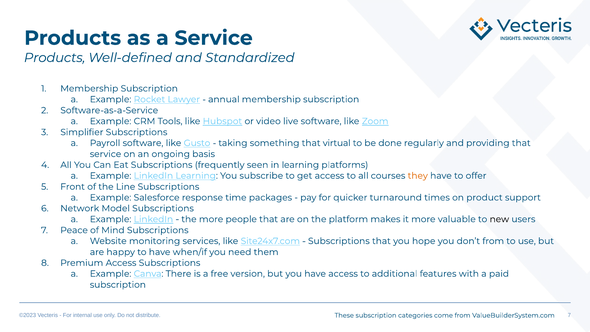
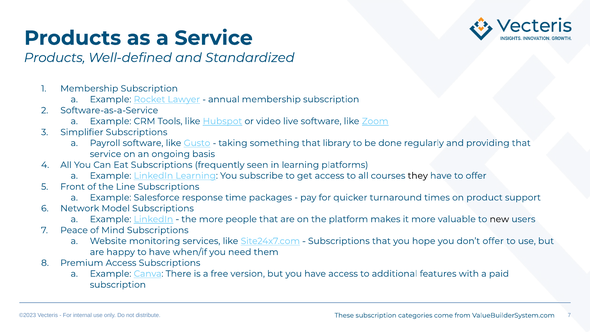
virtual: virtual -> library
they colour: orange -> black
don’t from: from -> offer
